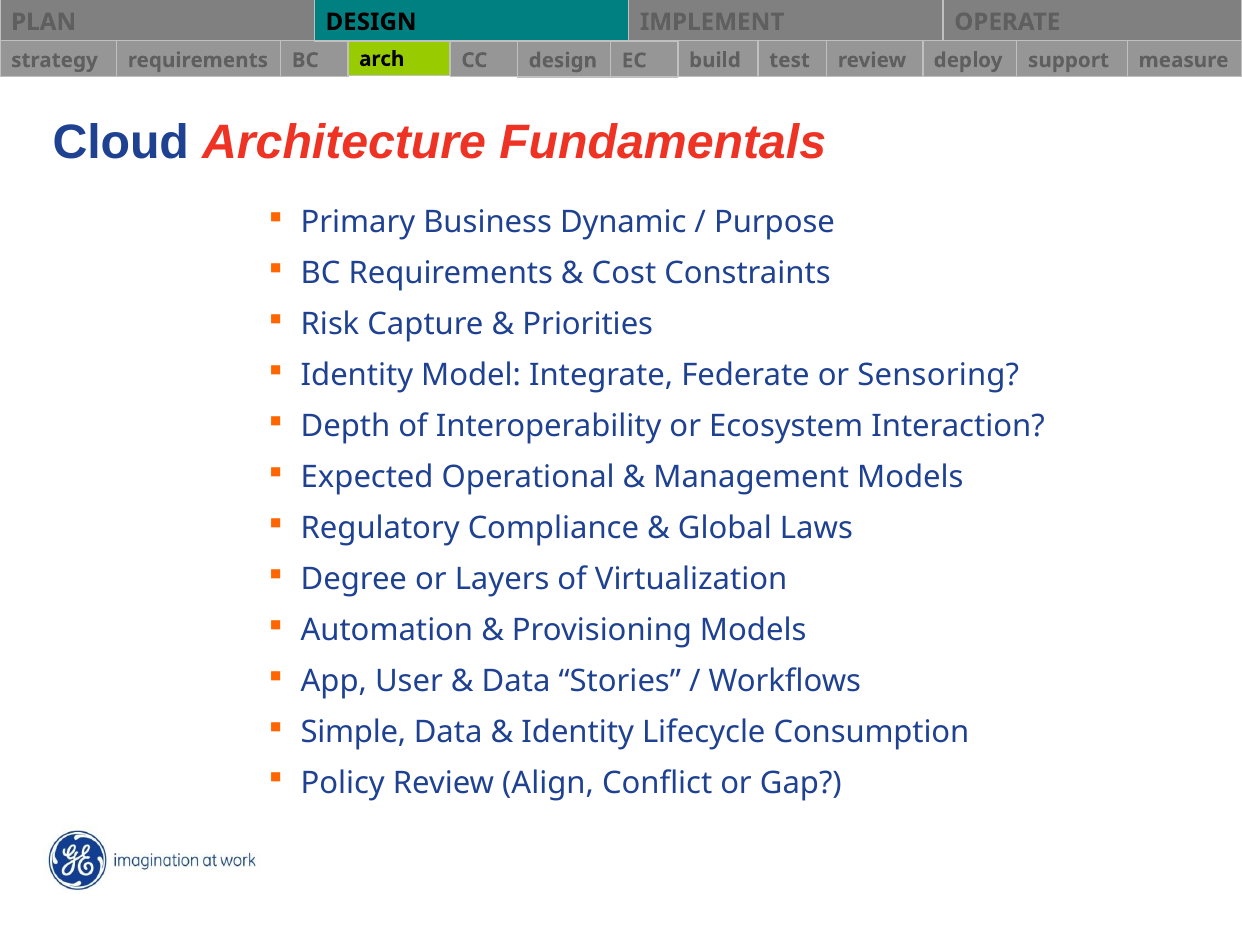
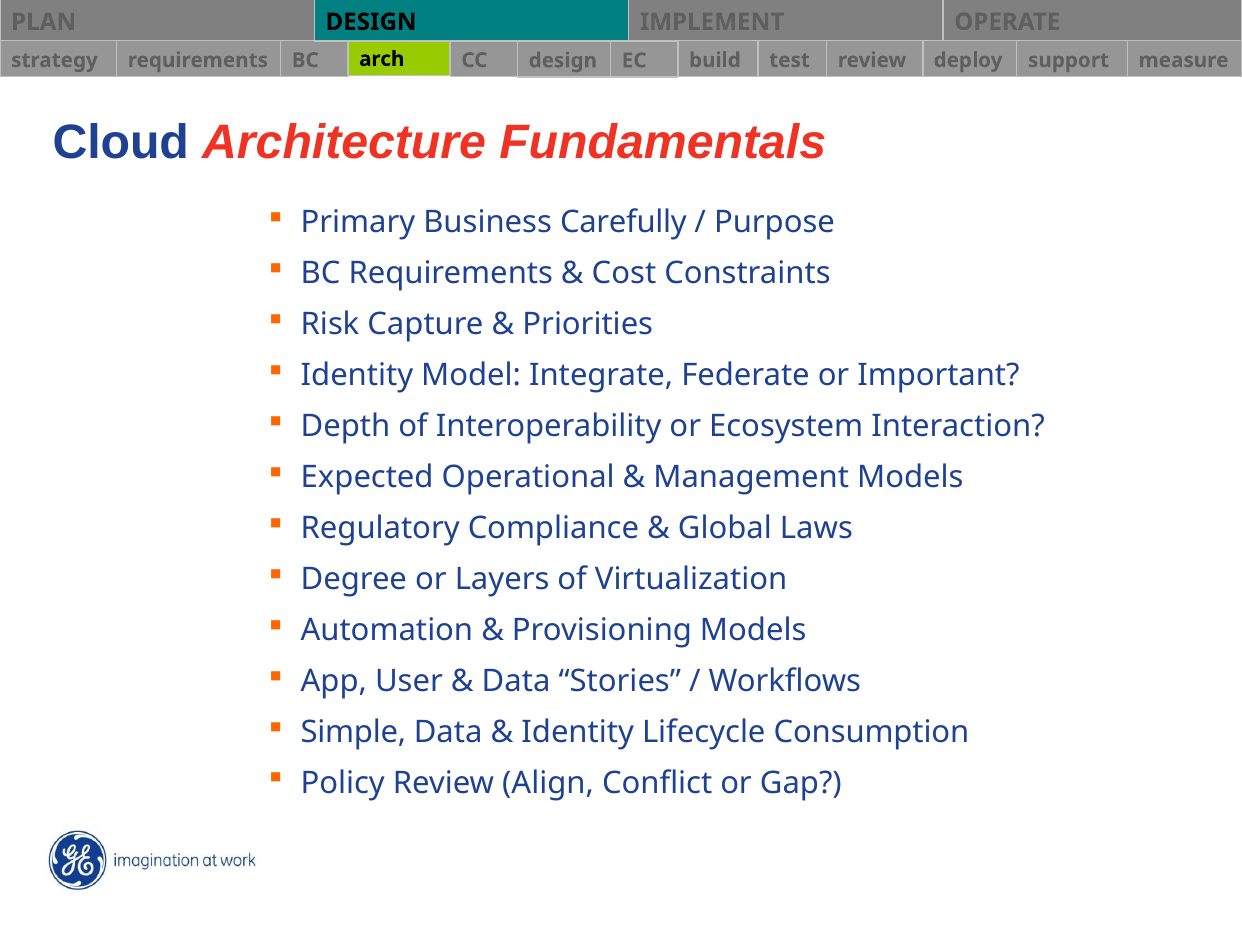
Dynamic: Dynamic -> Carefully
Sensoring: Sensoring -> Important
